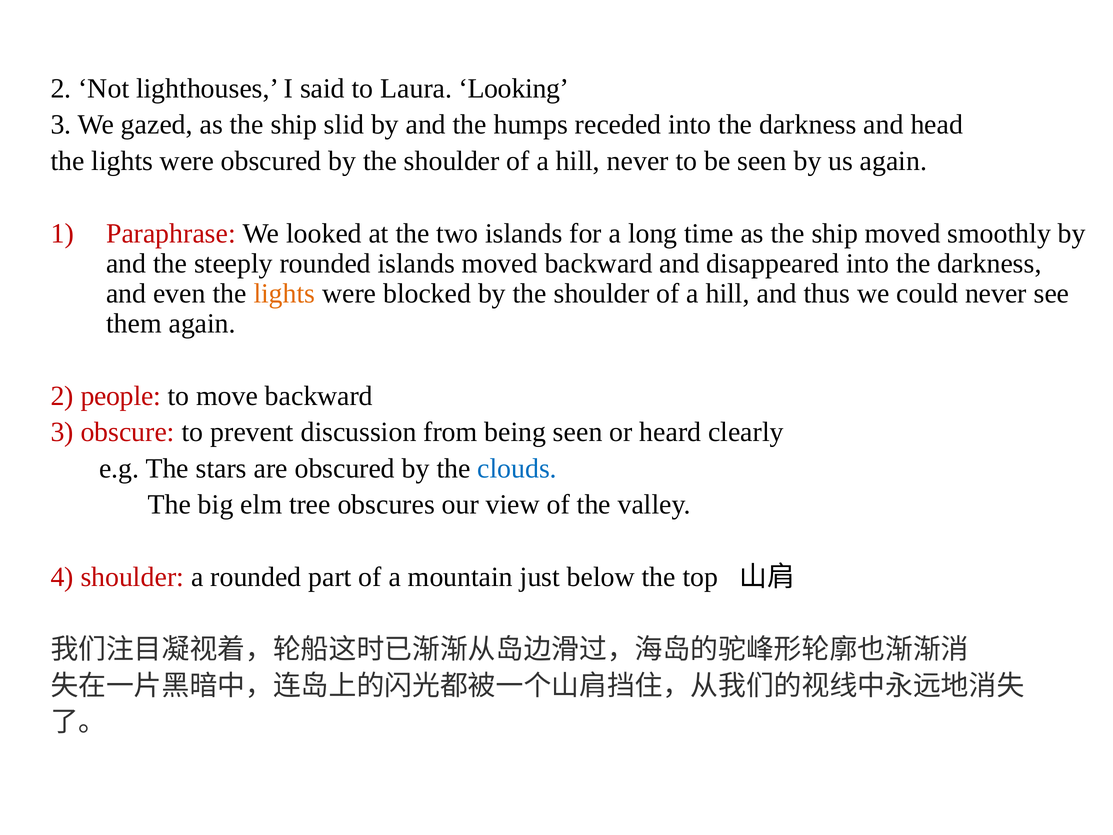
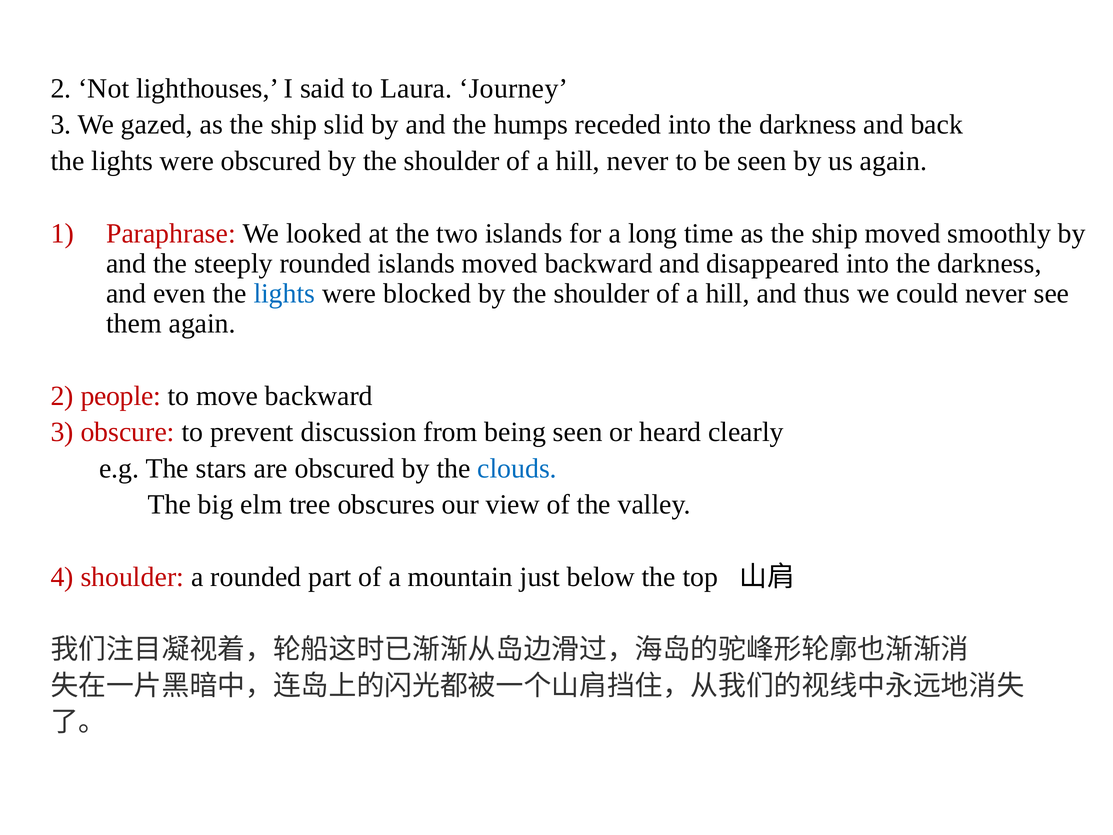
Looking: Looking -> Journey
head: head -> back
lights at (284, 293) colour: orange -> blue
